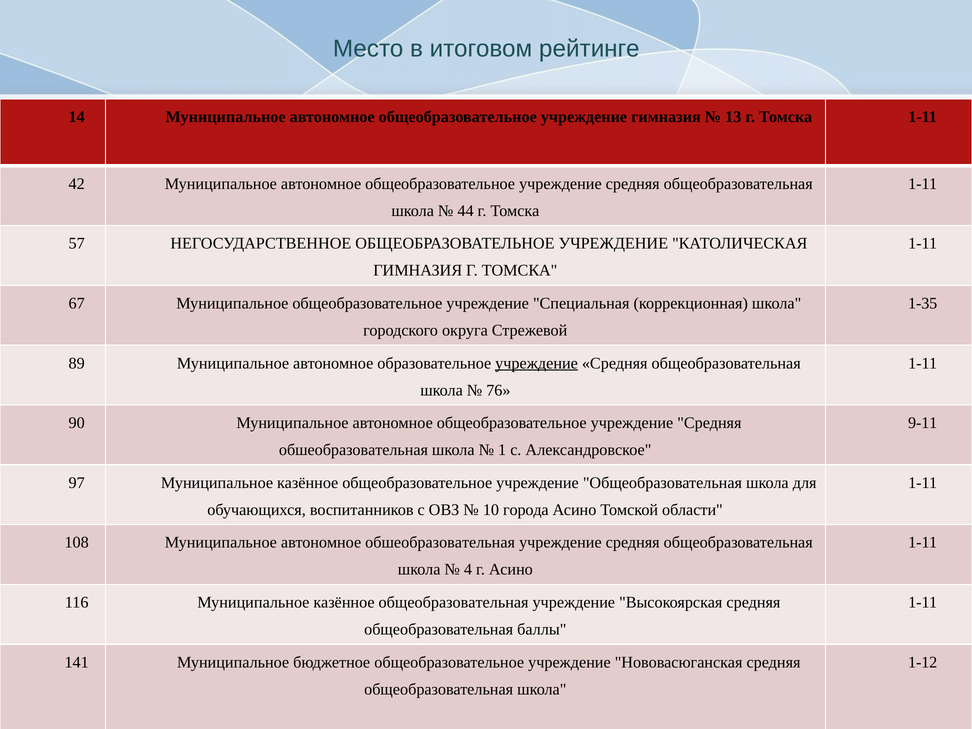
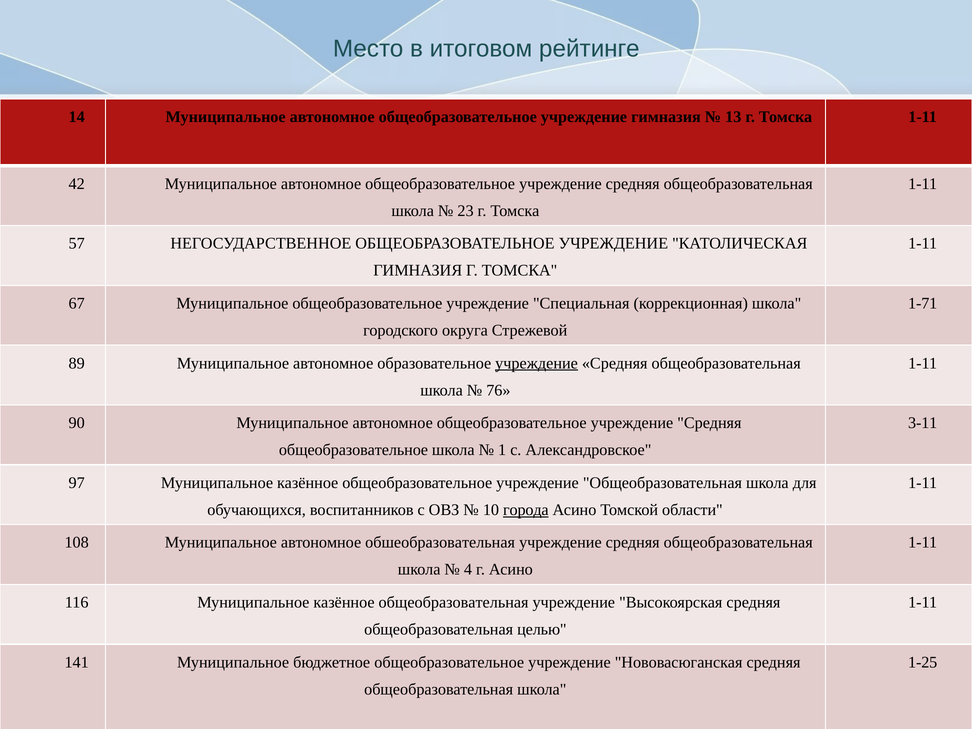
44: 44 -> 23
1-35: 1-35 -> 1-71
9-11: 9-11 -> 3-11
обшеобразовательная at (353, 450): обшеобразовательная -> общеобразовательное
города underline: none -> present
баллы: баллы -> целью
1-12: 1-12 -> 1-25
